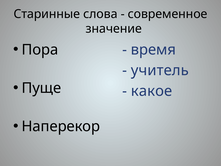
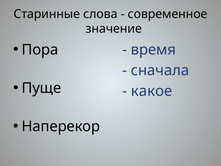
учитель: учитель -> сначала
